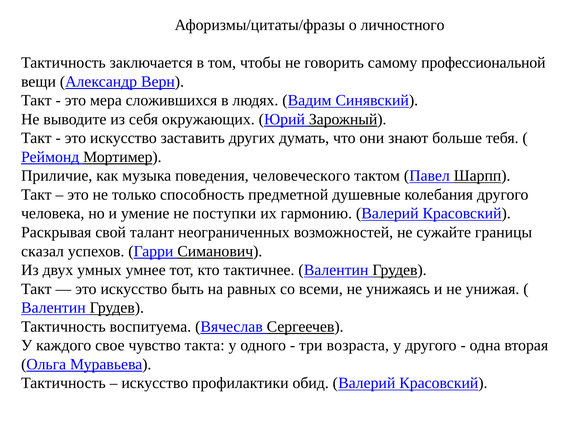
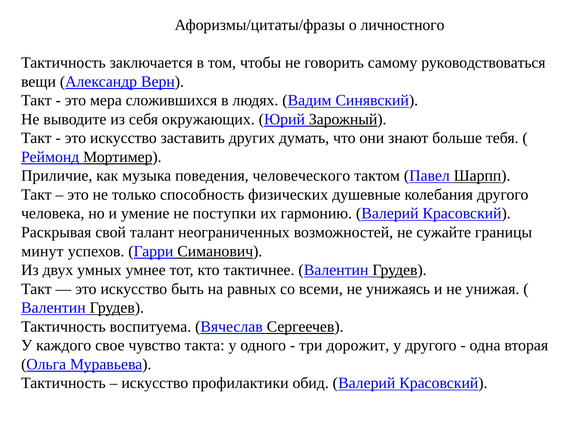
профессиональной: профессиональной -> руководствоваться
предметной: предметной -> физических
сказал: сказал -> минут
возраста: возраста -> дорожит
